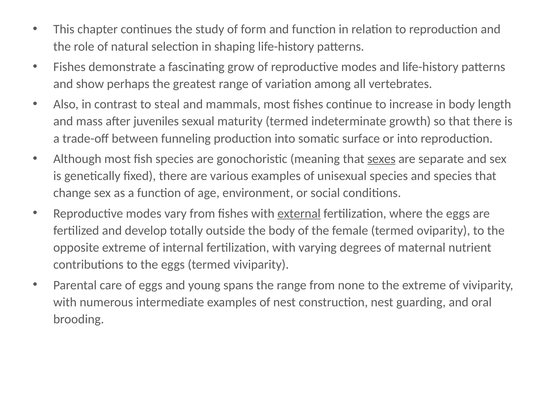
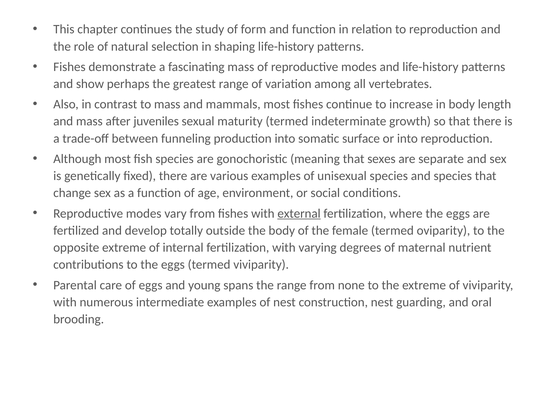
fascinating grow: grow -> mass
to steal: steal -> mass
sexes underline: present -> none
